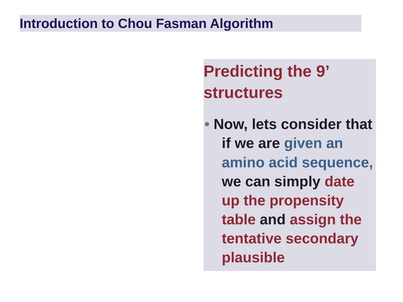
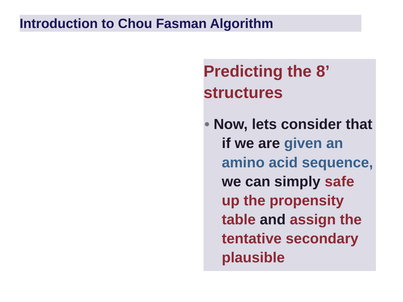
9: 9 -> 8
date: date -> safe
